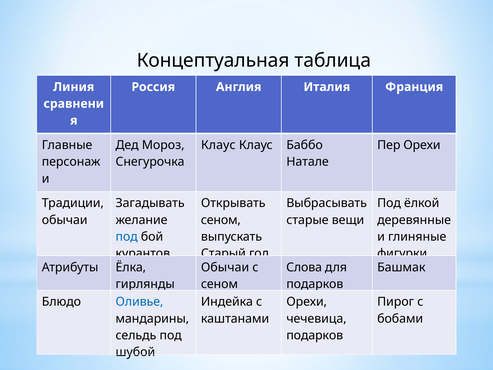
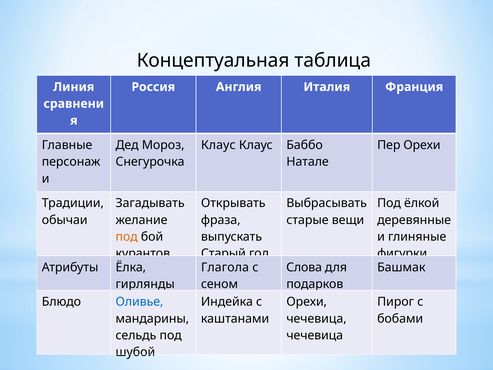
сеном at (221, 220): сеном -> фраза
под at (127, 237) colour: blue -> orange
Обычаи at (225, 267): Обычаи -> Глагола
подарков at (315, 335): подарков -> чечевица
